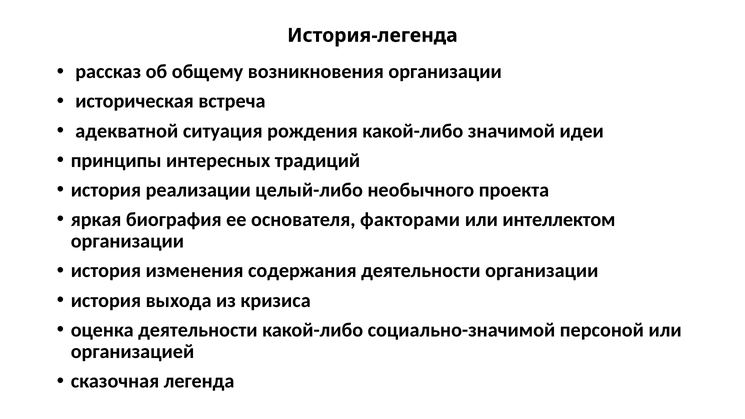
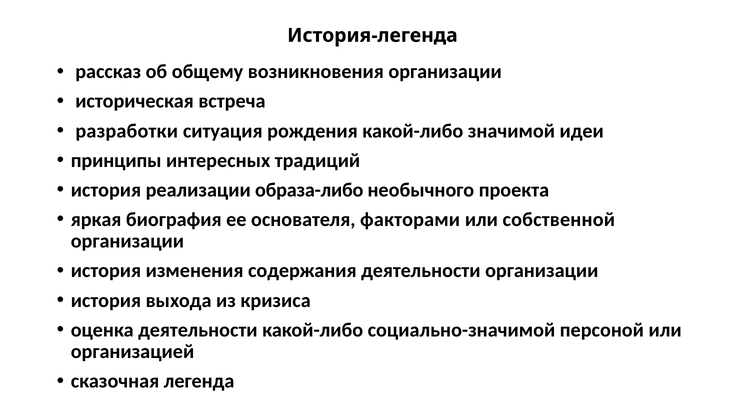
адекватной: адекватной -> разработки
целый-либо: целый-либо -> образа-либо
интеллектом: интеллектом -> собственной
